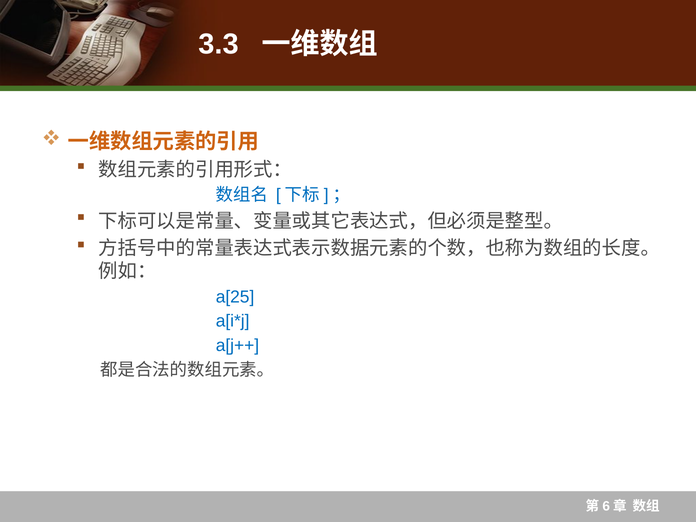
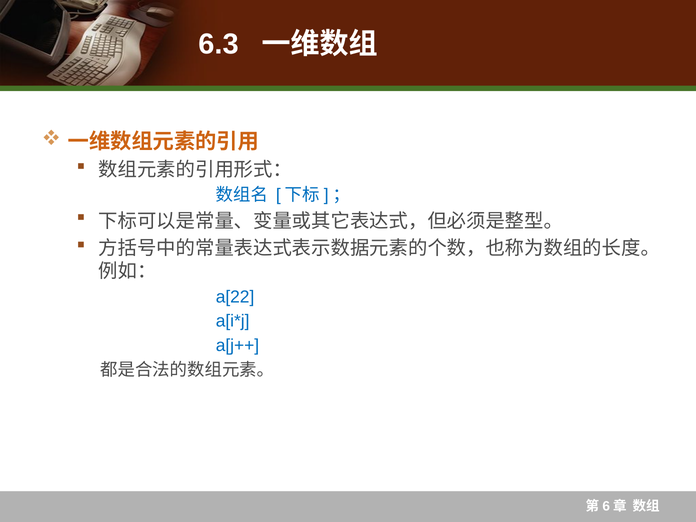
3.3: 3.3 -> 6.3
a[25: a[25 -> a[22
